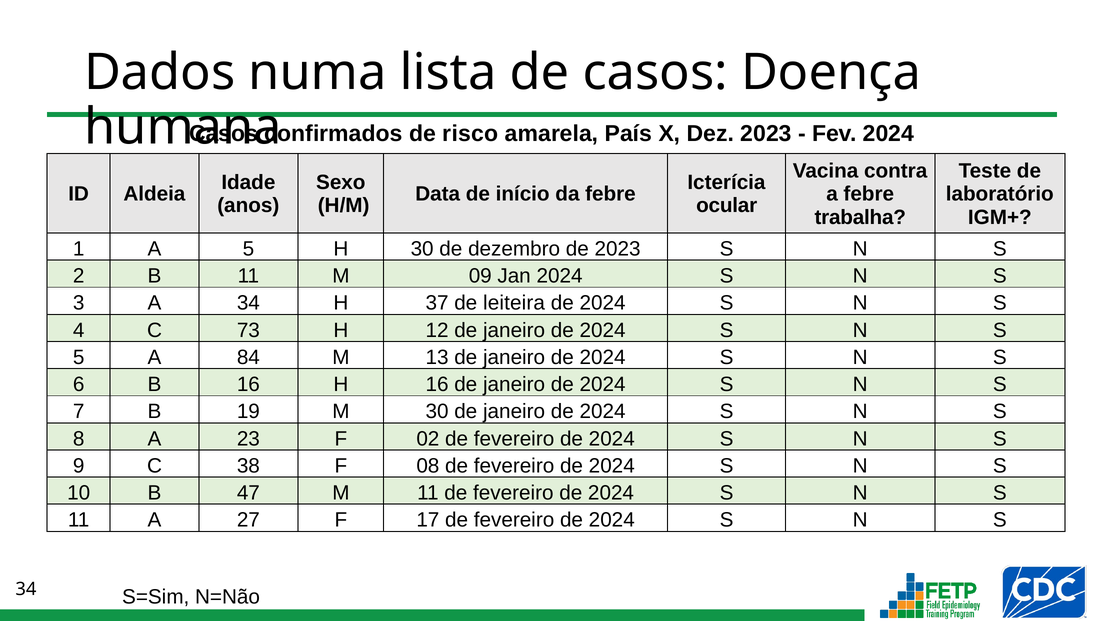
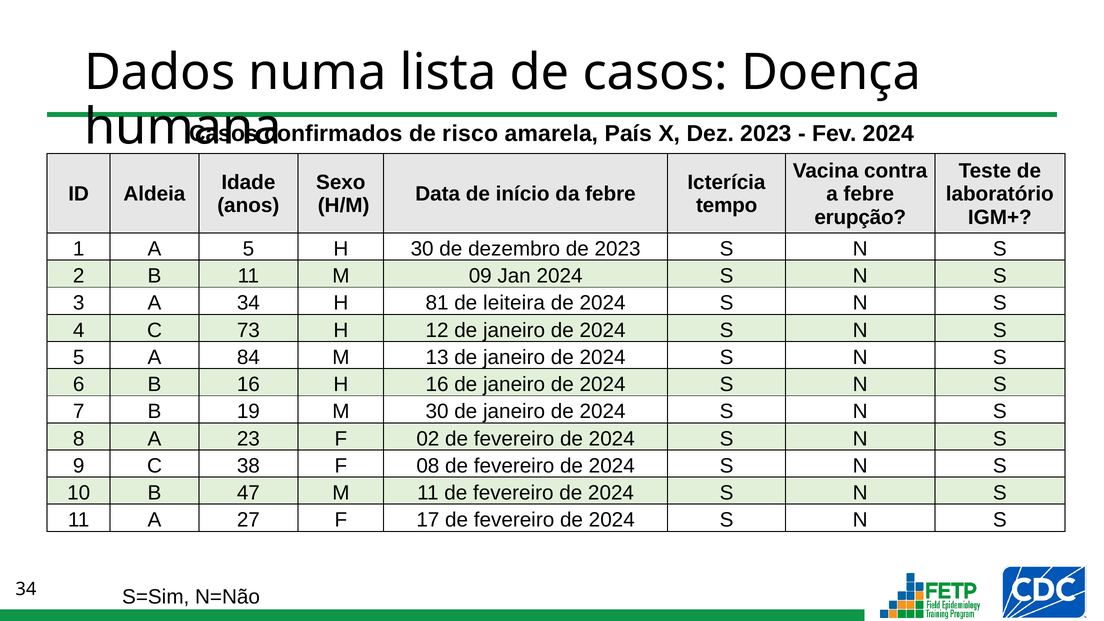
ocular: ocular -> tempo
trabalha: trabalha -> erupção
37: 37 -> 81
